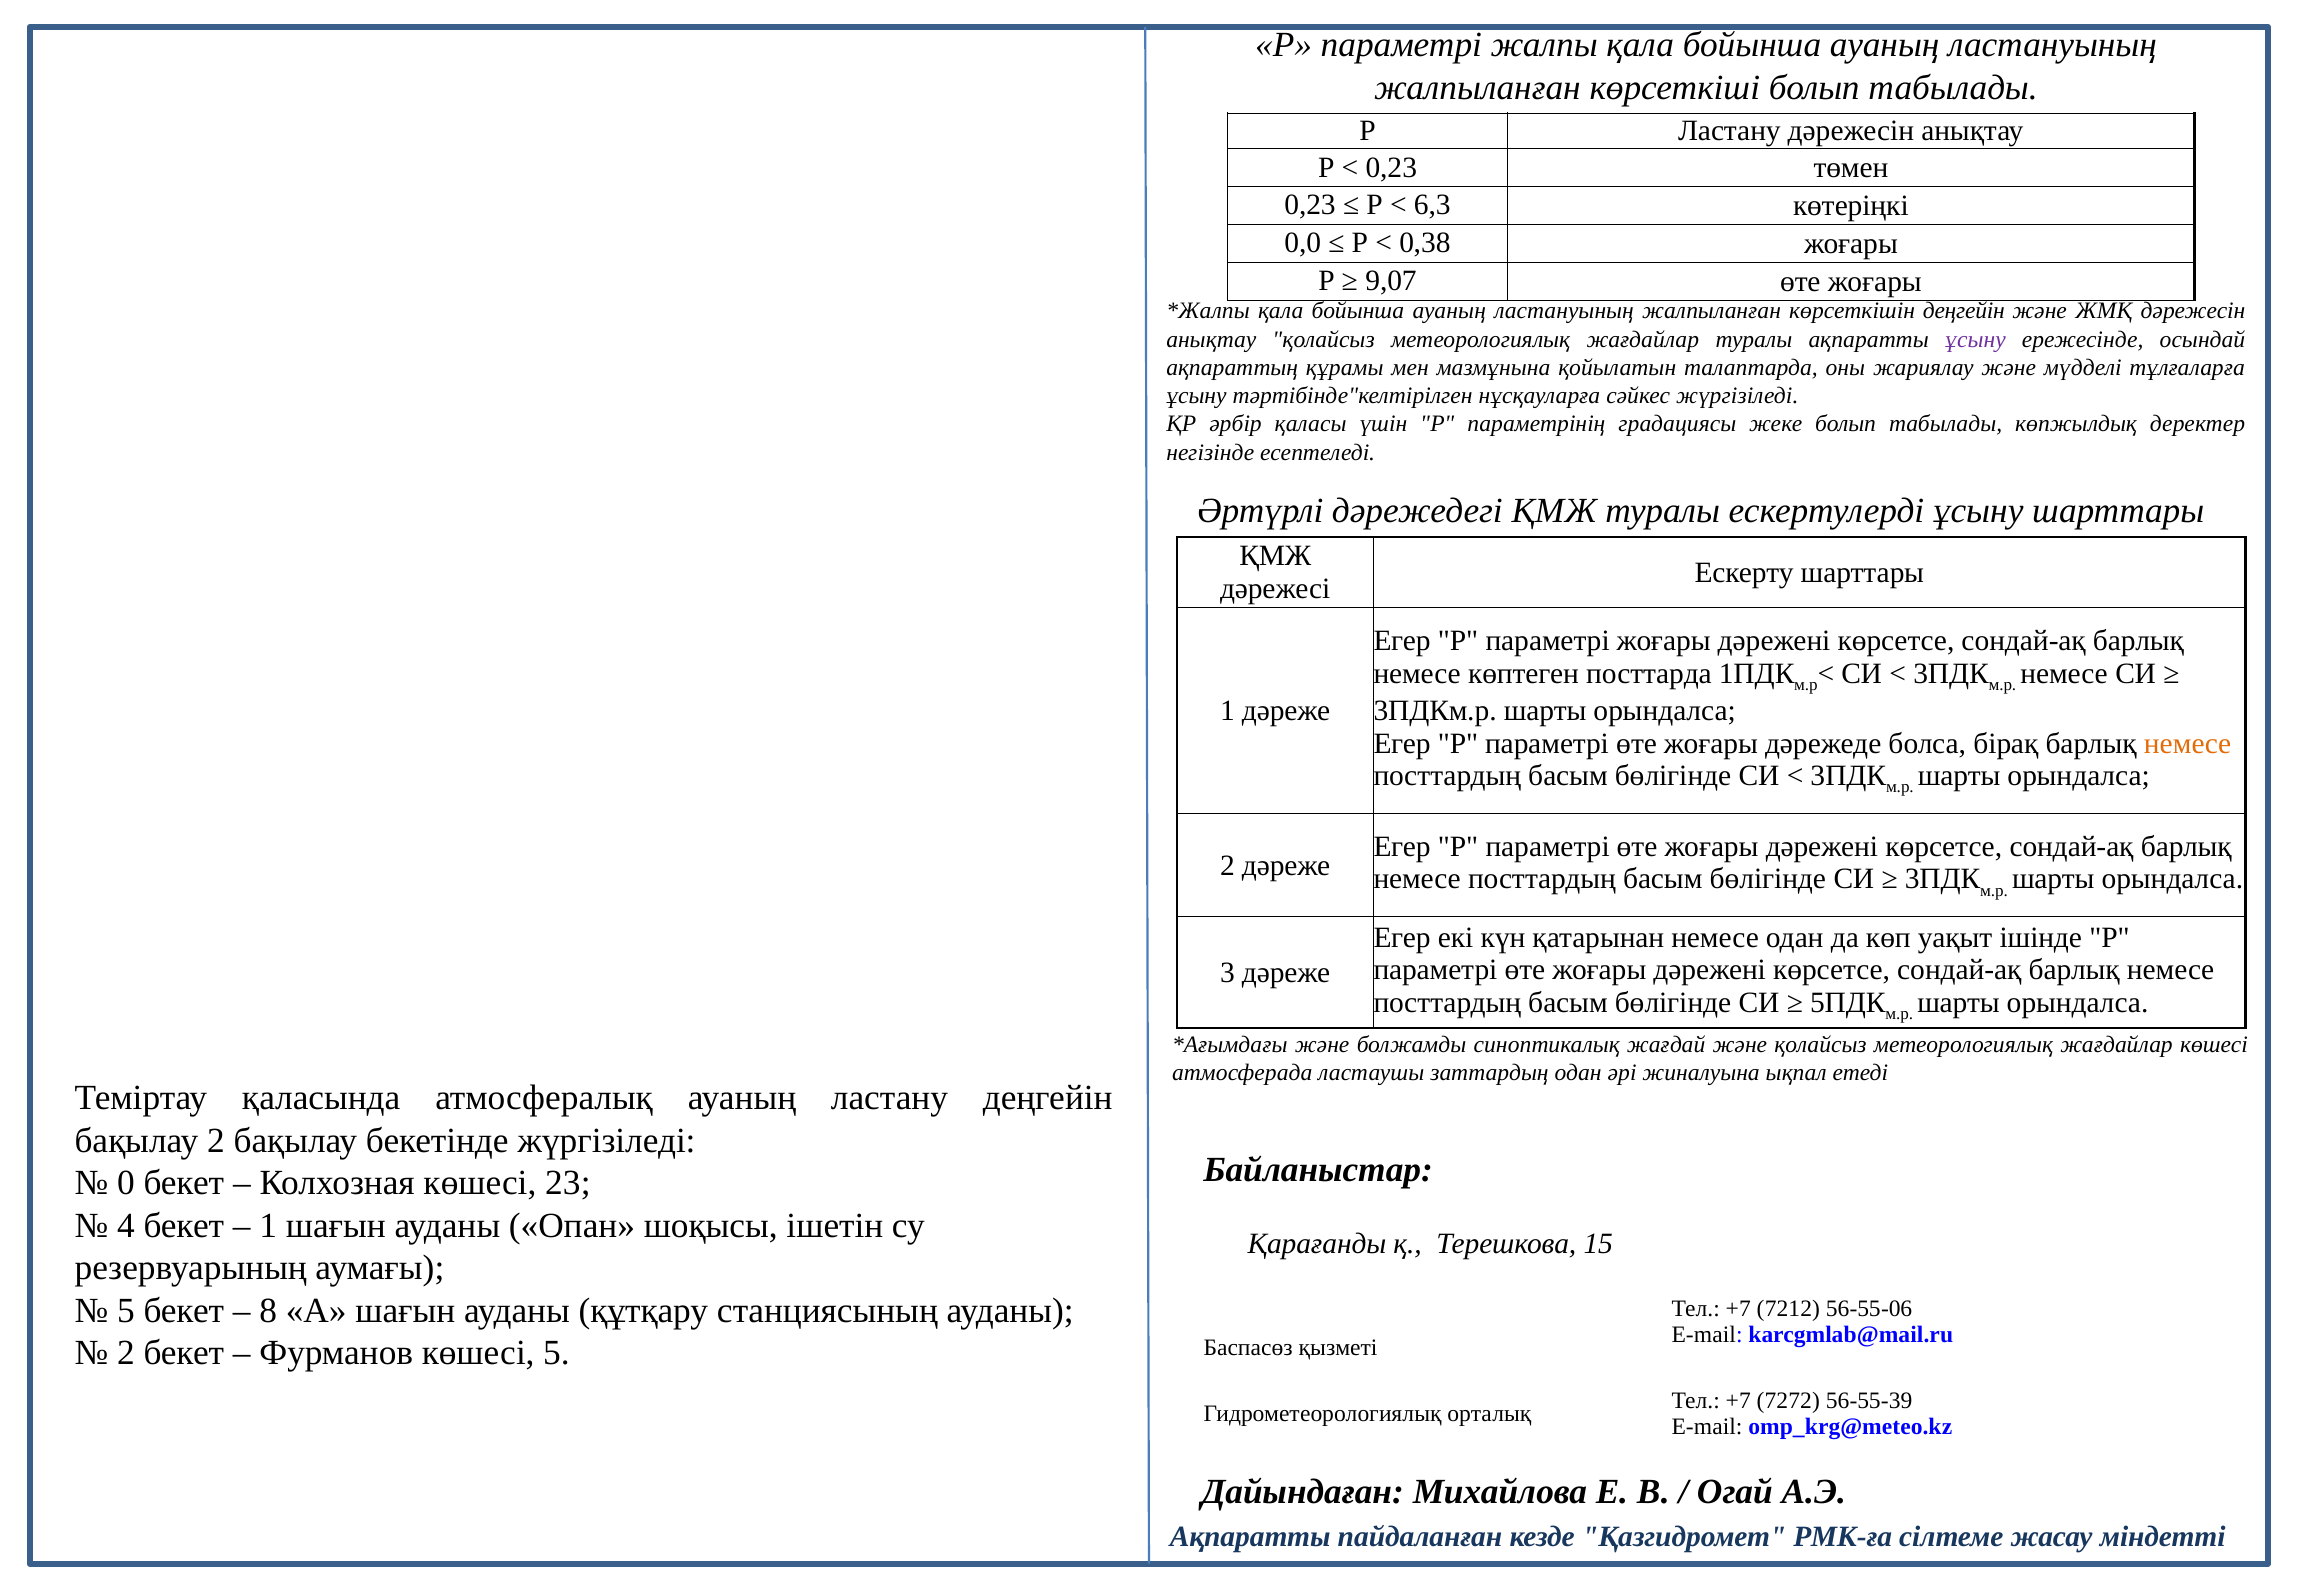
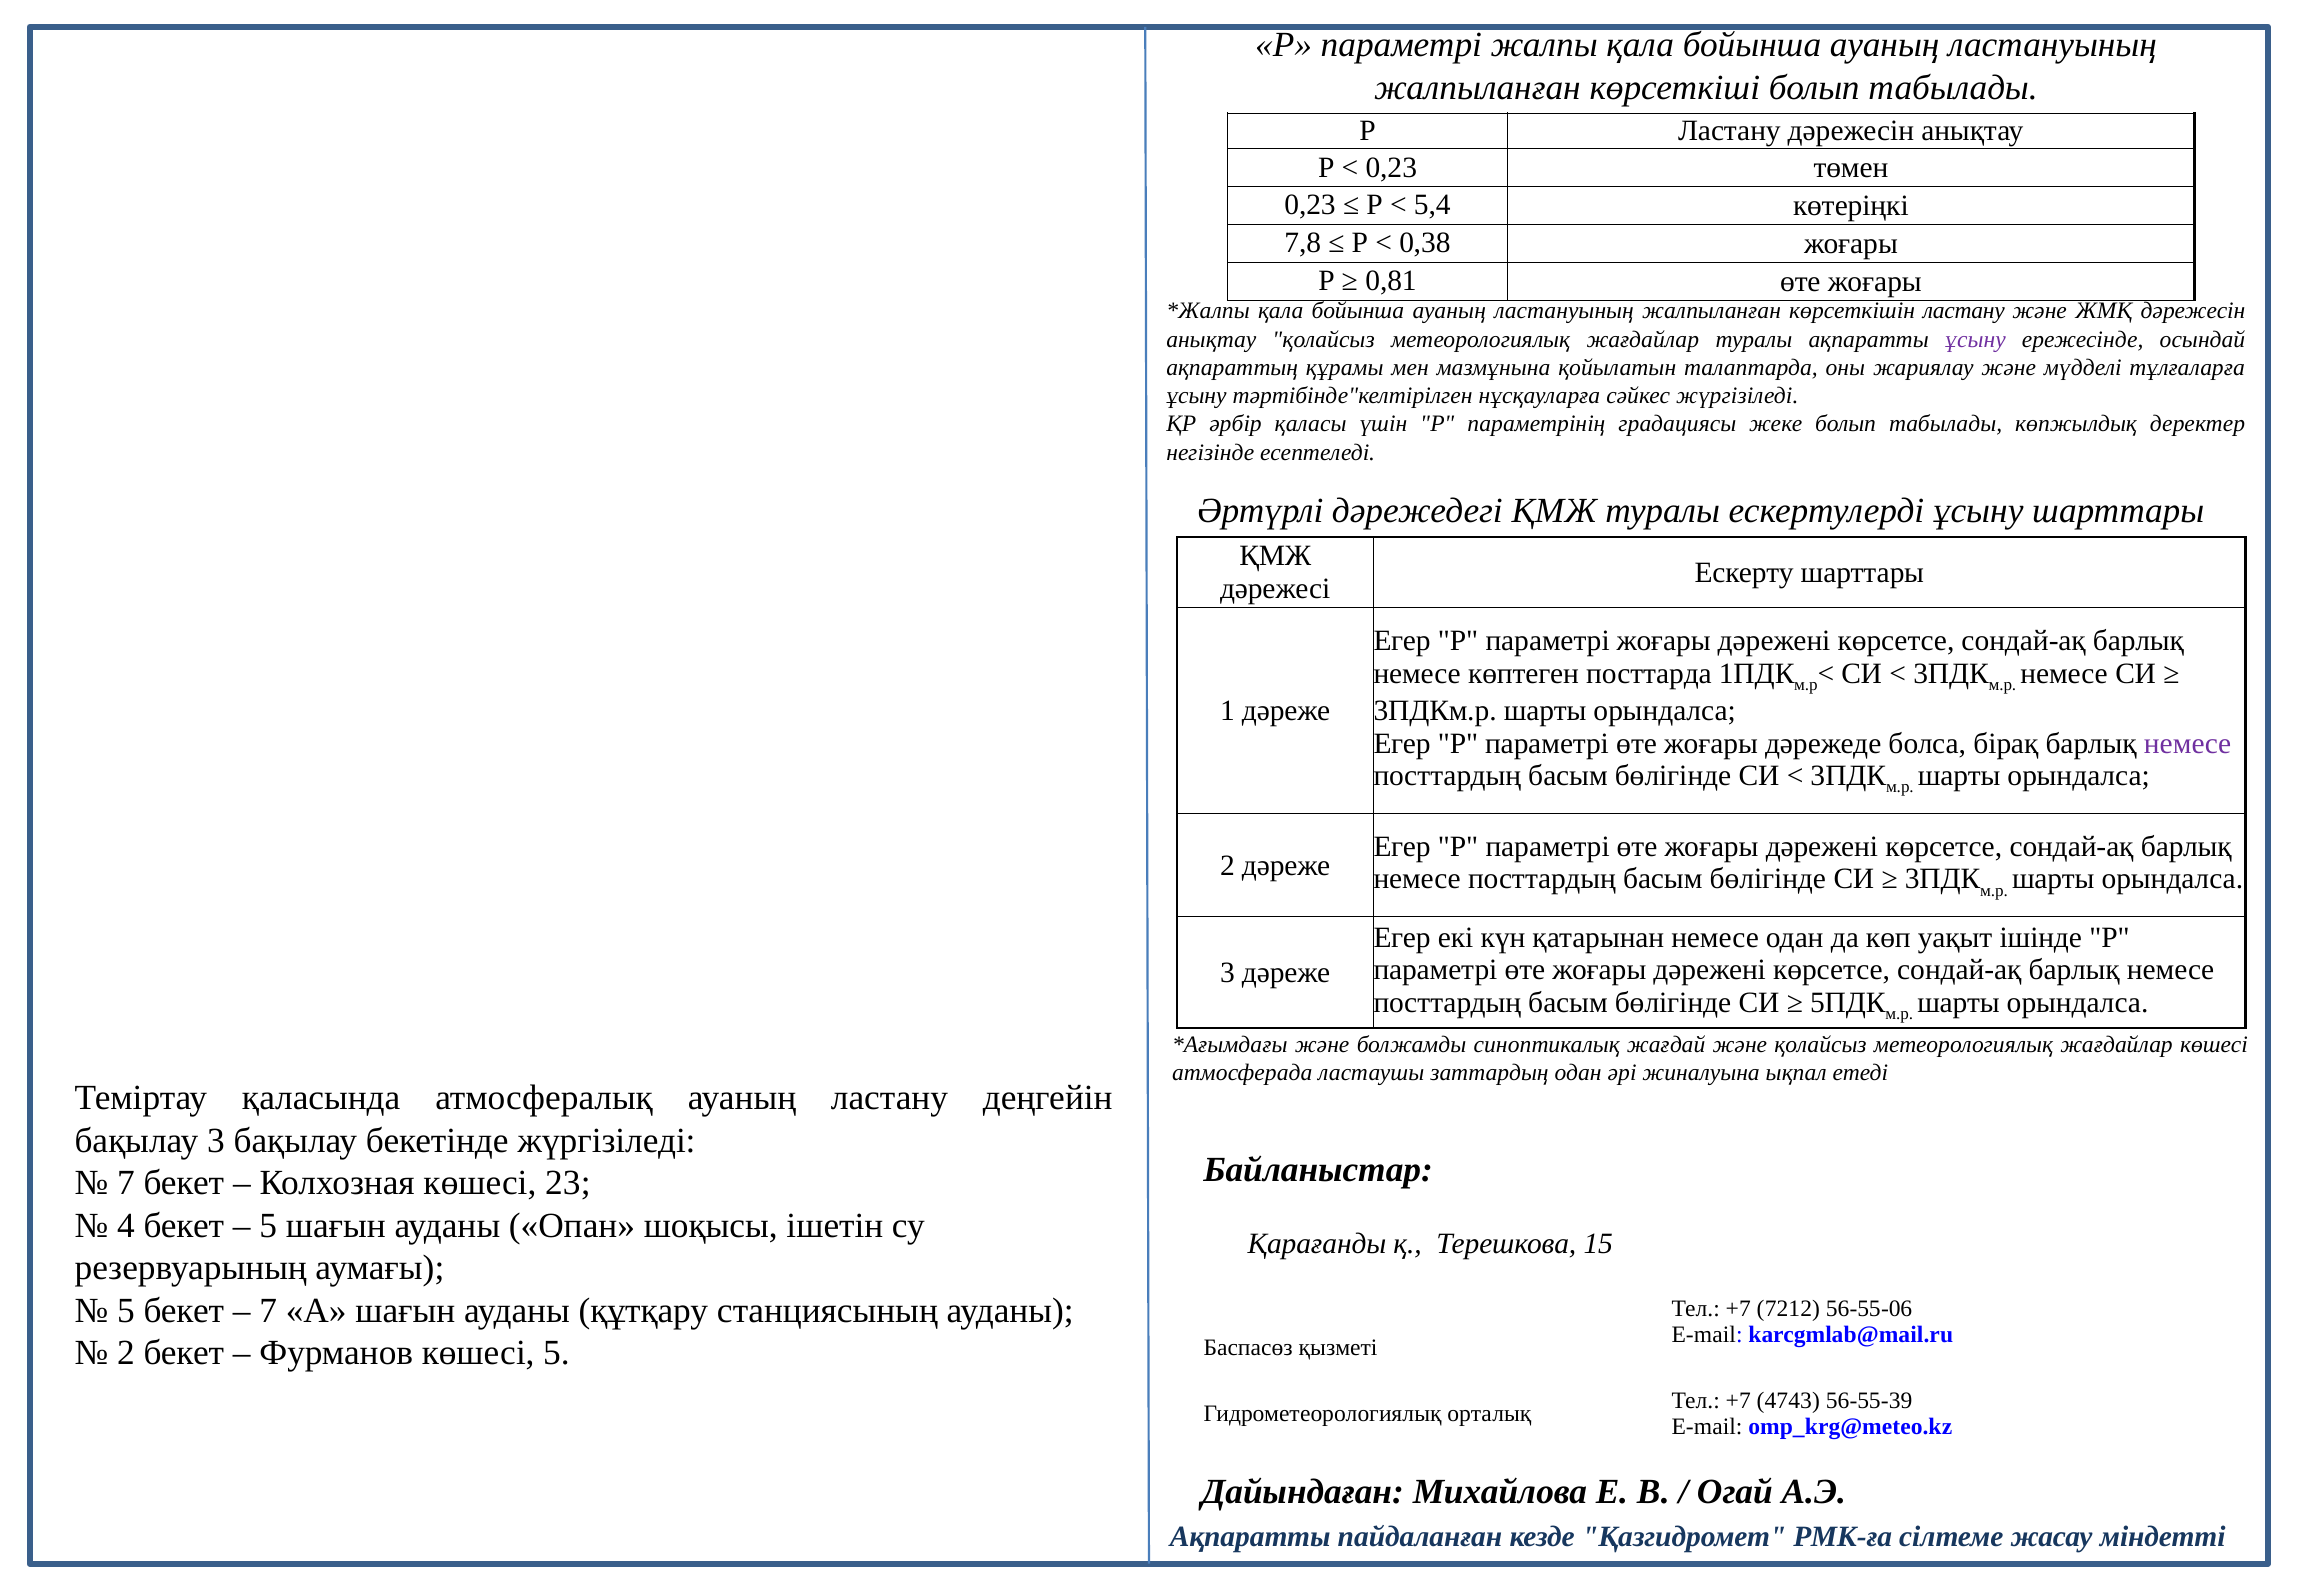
6,3: 6,3 -> 5,4
0,0: 0,0 -> 7,8
9,07: 9,07 -> 0,81
көрсеткішін деңгейін: деңгейін -> ластану
немесе at (2188, 743) colour: orange -> purple
бақылау 2: 2 -> 3
0 at (126, 1183): 0 -> 7
1 at (268, 1225): 1 -> 5
8 at (268, 1310): 8 -> 7
7272: 7272 -> 4743
